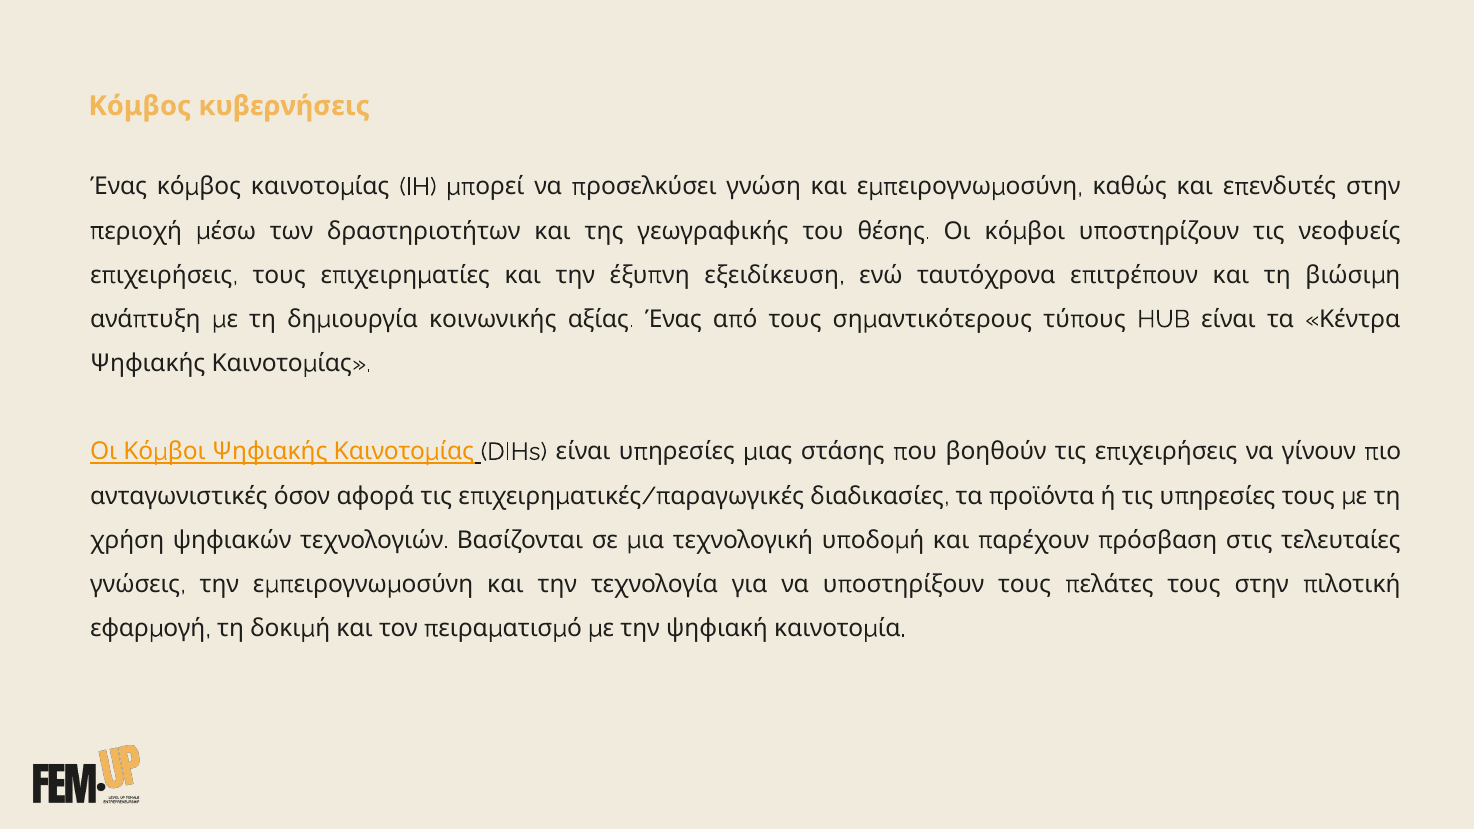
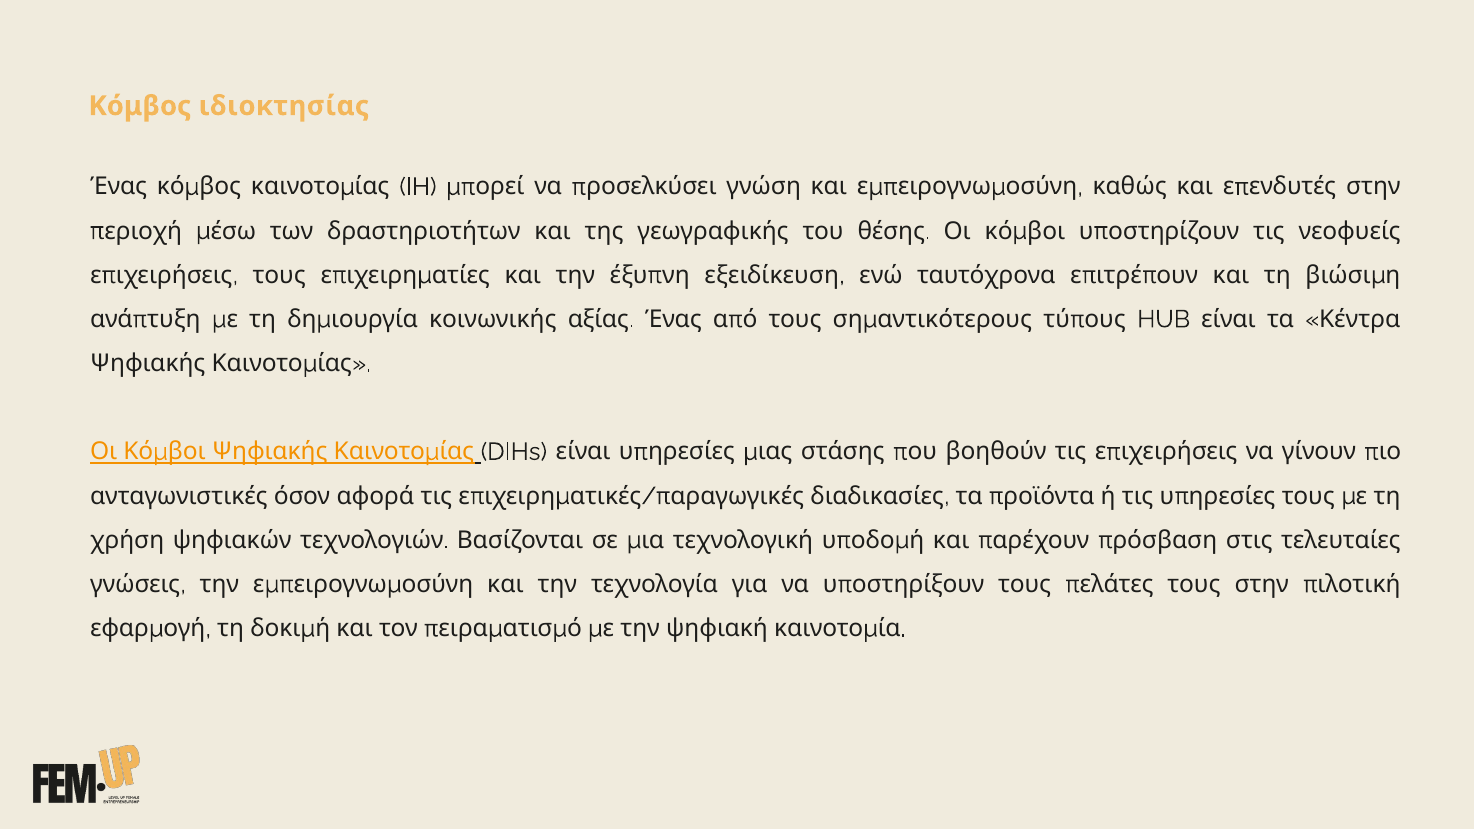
κυβερνήσεις: κυβερνήσεις -> ιδιοκτησίας
